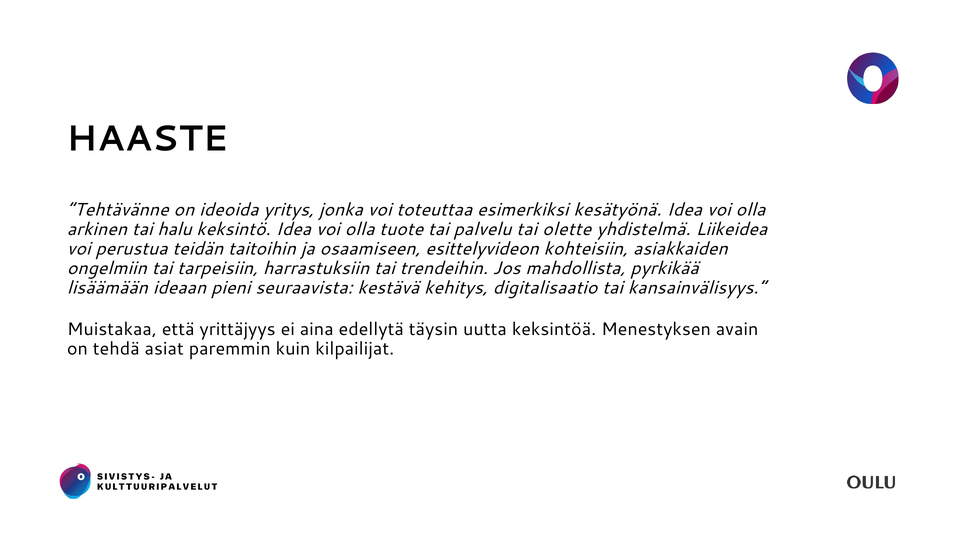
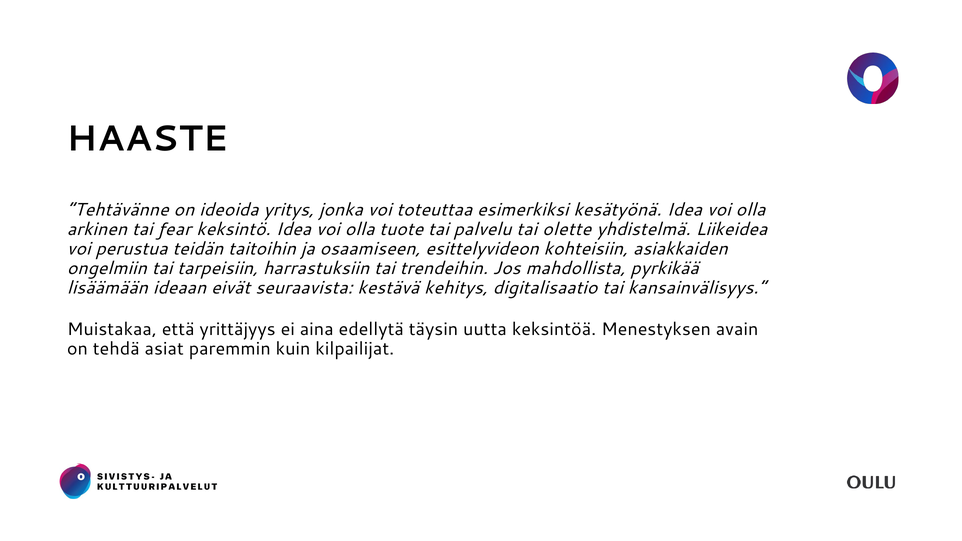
halu: halu -> fear
pieni: pieni -> eivät
